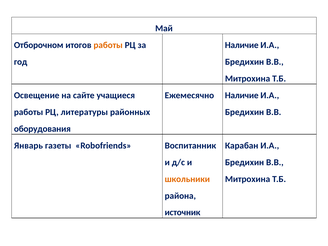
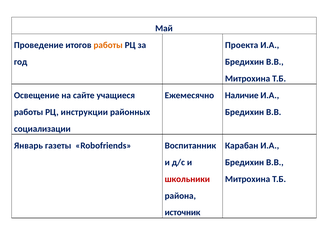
Отборочном: Отборочном -> Проведение
Наличие at (242, 45): Наличие -> Проекта
литературы: литературы -> инструкции
оборудования: оборудования -> социализации
школьники colour: orange -> red
